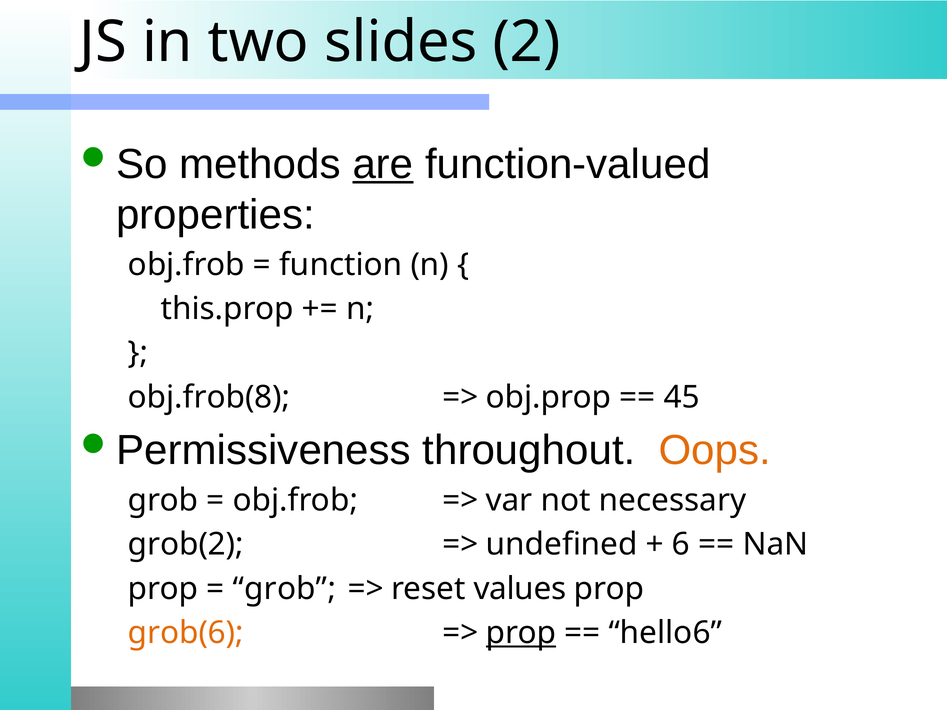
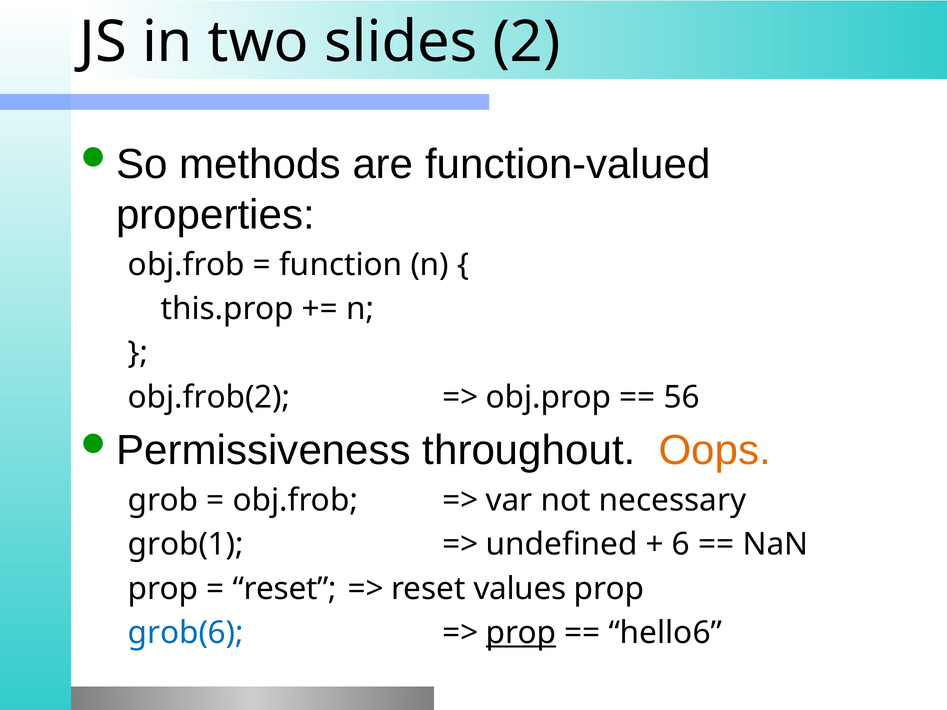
are underline: present -> none
obj.frob(8: obj.frob(8 -> obj.frob(2
45: 45 -> 56
grob(2: grob(2 -> grob(1
grob at (284, 589): grob -> reset
grob(6 colour: orange -> blue
